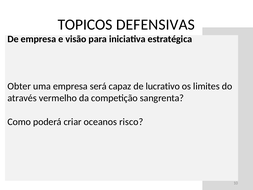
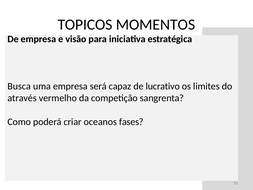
DEFENSIVAS: DEFENSIVAS -> MOMENTOS
Obter: Obter -> Busca
risco: risco -> fases
